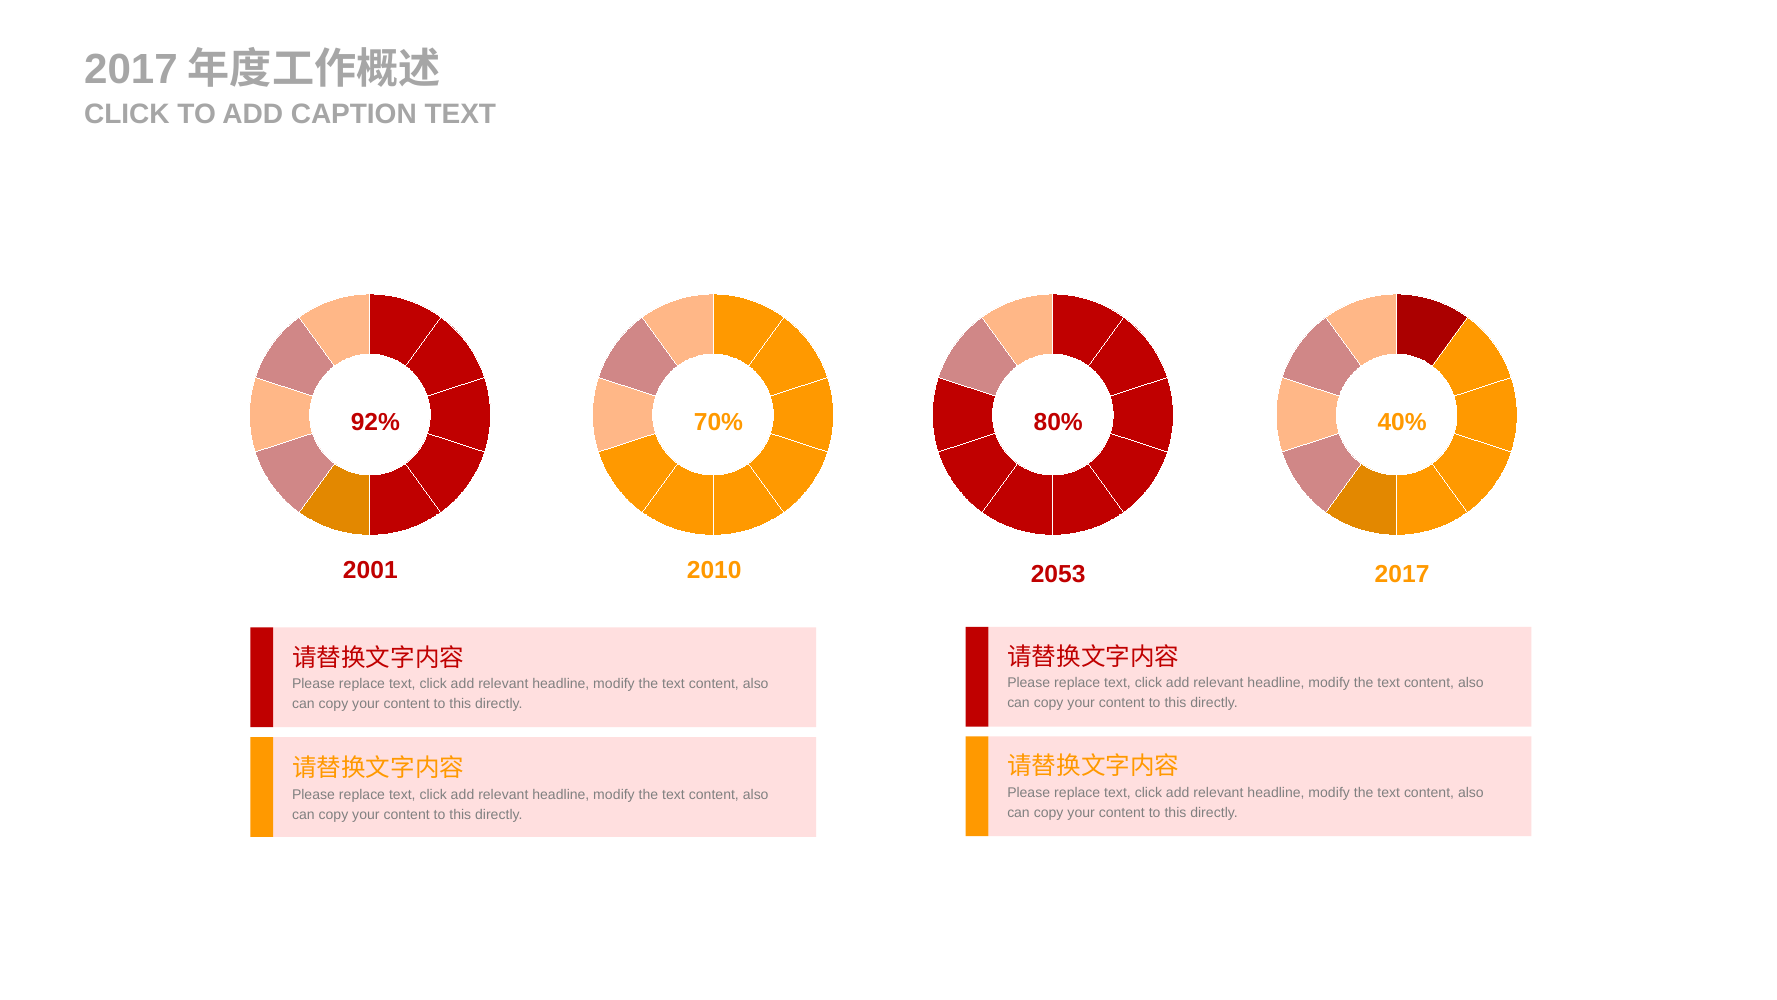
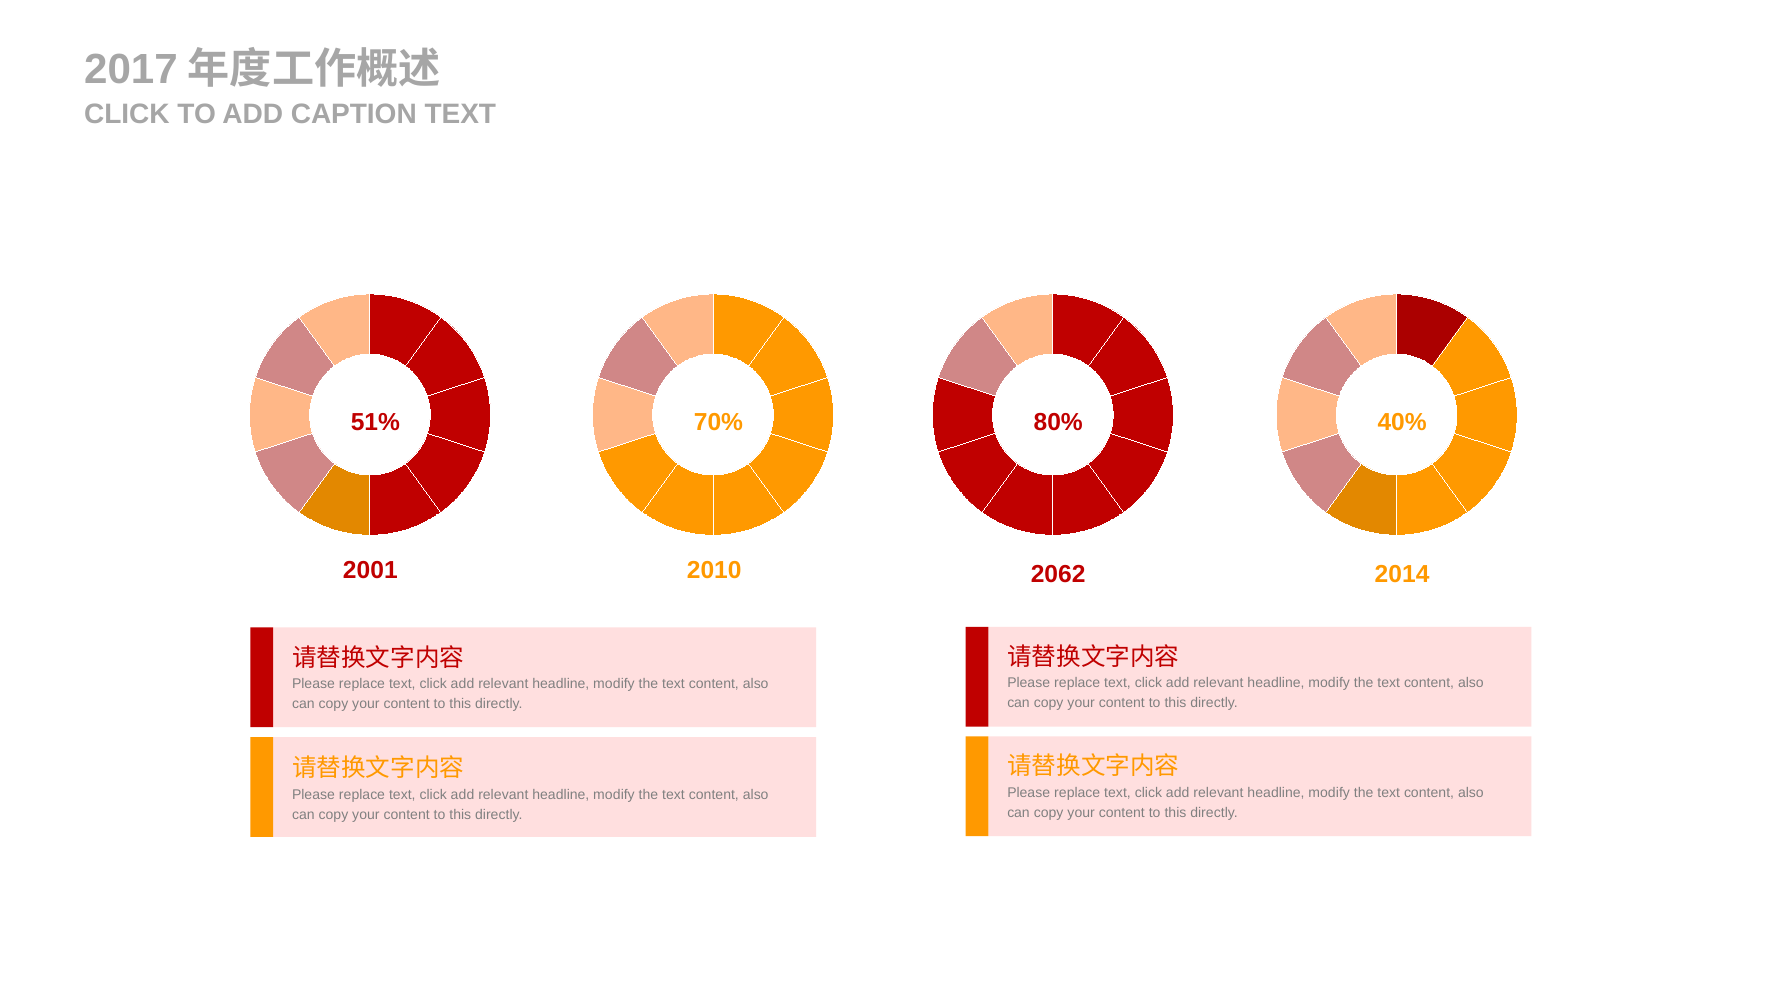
92%: 92% -> 51%
2053: 2053 -> 2062
2017: 2017 -> 2014
